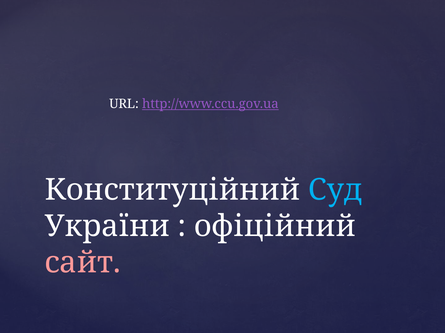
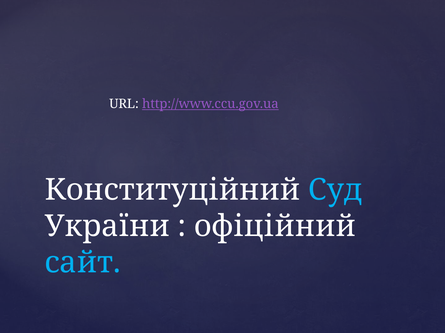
сайт colour: pink -> light blue
